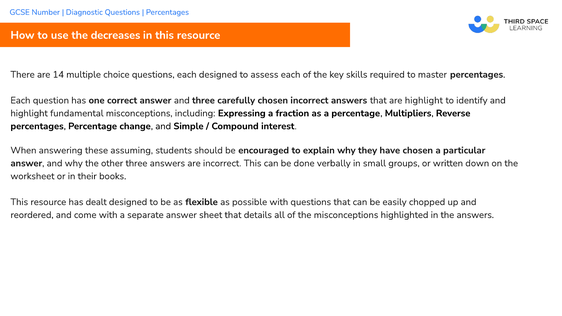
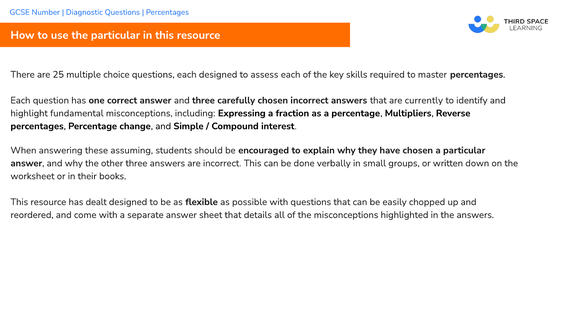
the decreases: decreases -> particular
14: 14 -> 25
are highlight: highlight -> currently
